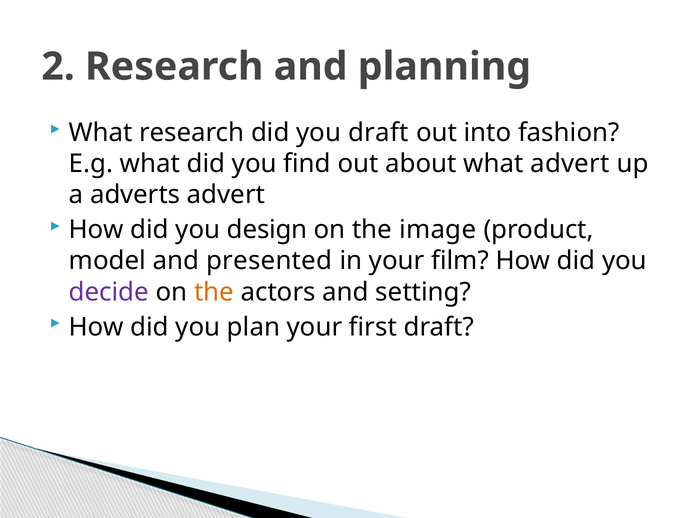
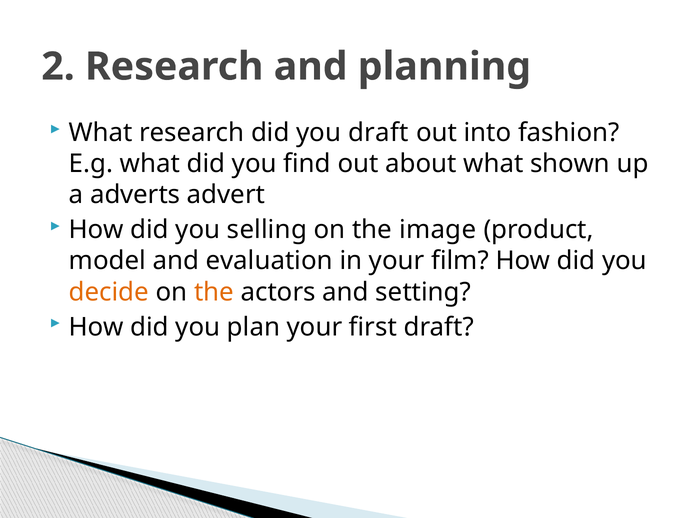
what advert: advert -> shown
design: design -> selling
presented: presented -> evaluation
decide colour: purple -> orange
